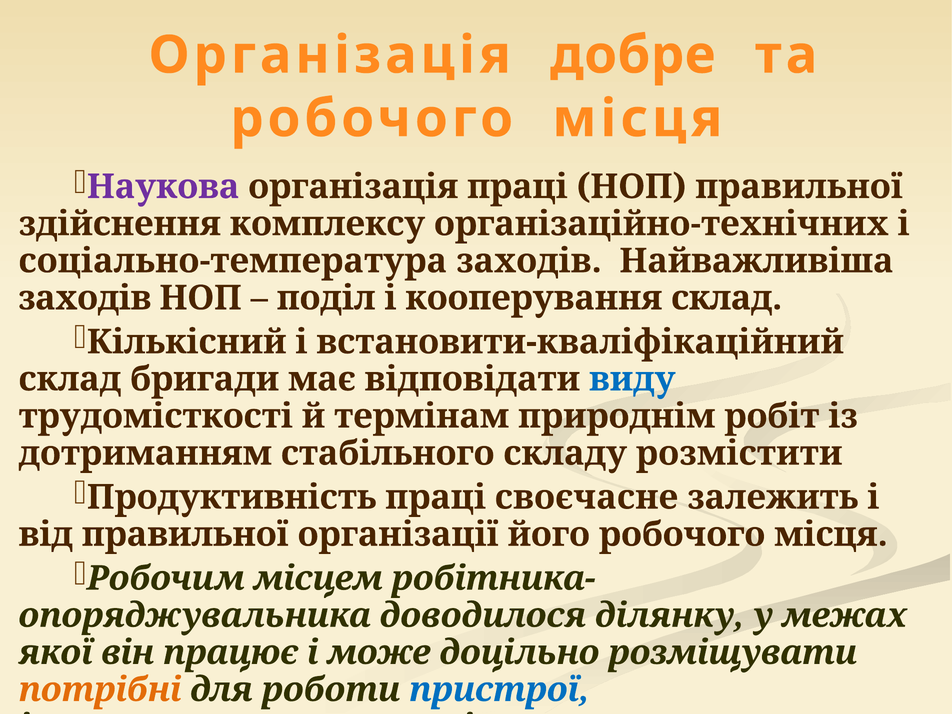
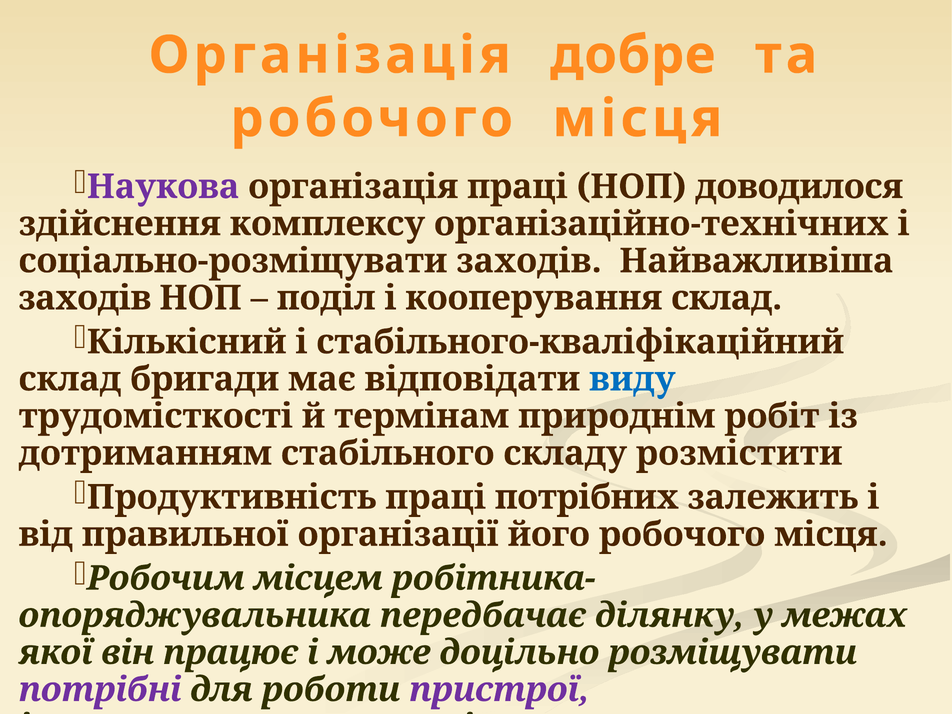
НОП правильної: правильної -> доводилося
соціально-температура: соціально-температура -> соціально-розміщувати
встановити-кваліфікаційний: встановити-кваліфікаційний -> стабільного-кваліфікаційний
своєчасне: своєчасне -> потрібних
доводилося: доводилося -> передбачає
потрібні colour: orange -> purple
пристрої colour: blue -> purple
